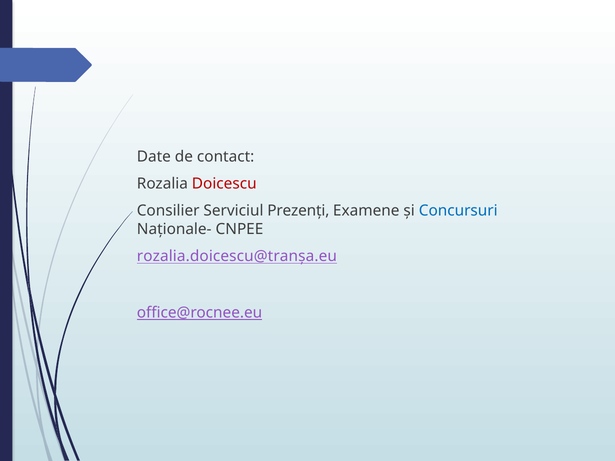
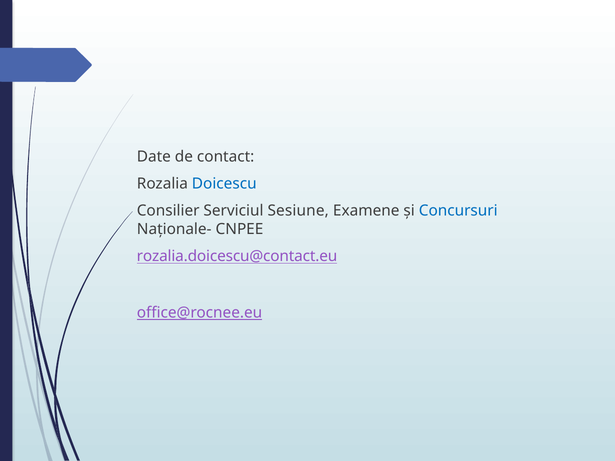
Doicescu colour: red -> blue
Prezenți: Prezenți -> Sesiune
rozalia.doicescu@tranșa.eu: rozalia.doicescu@tranșa.eu -> rozalia.doicescu@contact.eu
